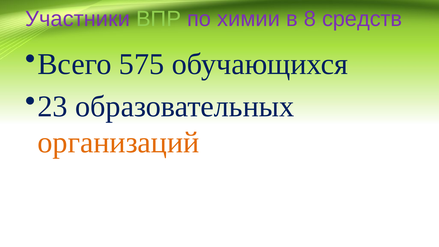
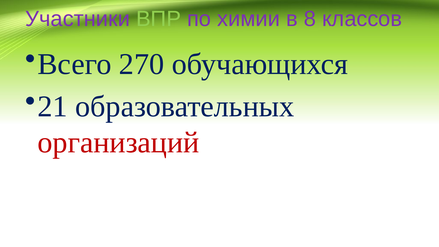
средств: средств -> классов
575: 575 -> 270
23: 23 -> 21
организаций colour: orange -> red
